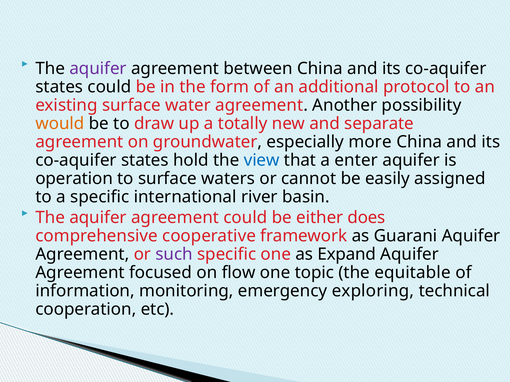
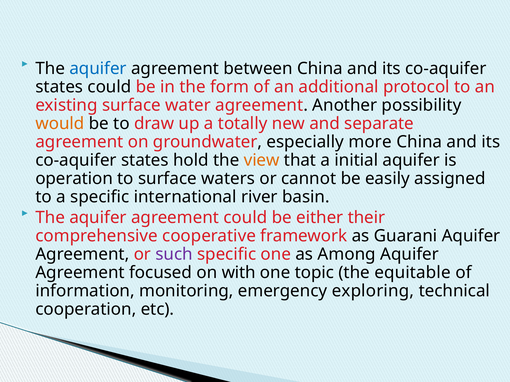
aquifer at (98, 69) colour: purple -> blue
view colour: blue -> orange
enter: enter -> initial
does: does -> their
Expand: Expand -> Among
flow: flow -> with
